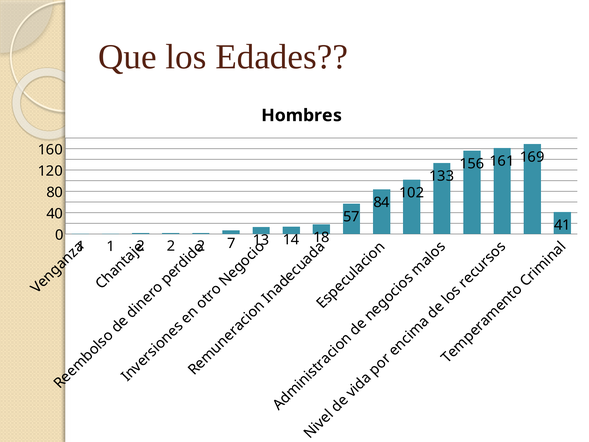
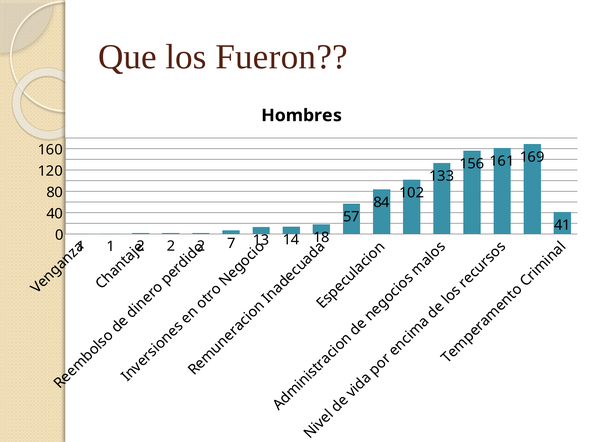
Edades: Edades -> Fueron
